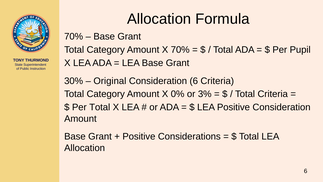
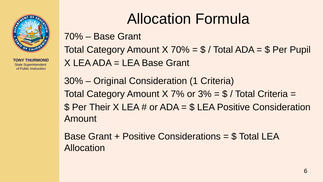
Consideration 6: 6 -> 1
0%: 0% -> 7%
Per Total: Total -> Their
